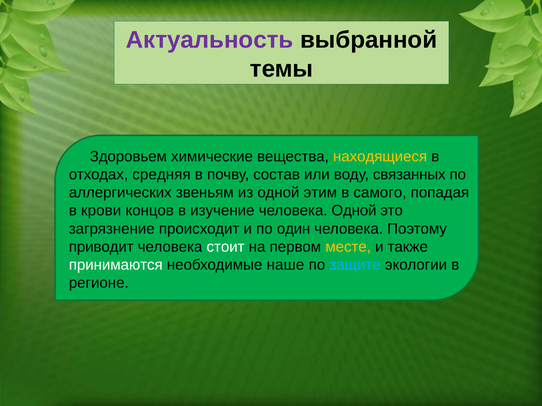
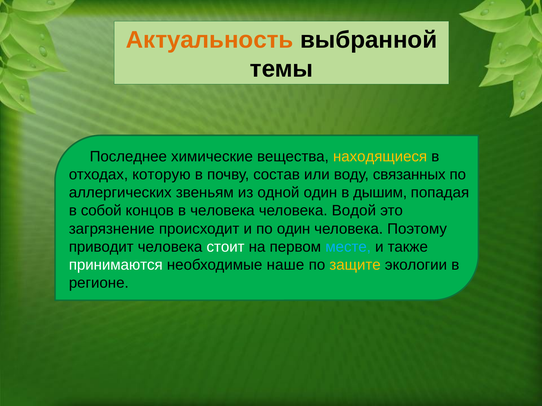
Актуальность colour: purple -> orange
Здоровьем: Здоровьем -> Последнее
средняя: средняя -> которую
одной этим: этим -> один
самого: самого -> дышим
крови: крови -> собой
в изучение: изучение -> человека
человека Одной: Одной -> Водой
месте colour: yellow -> light blue
защите colour: light blue -> yellow
